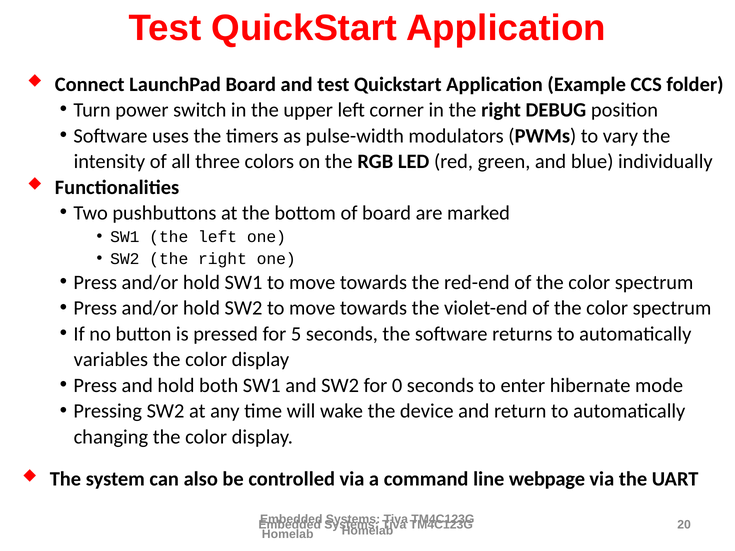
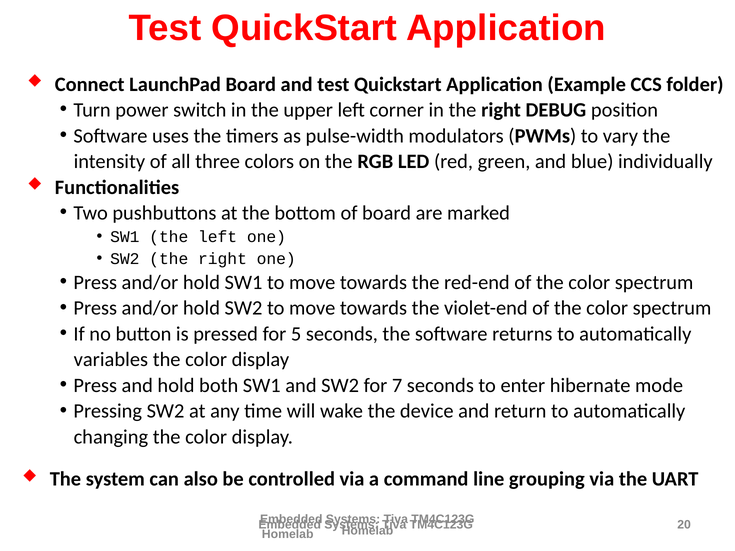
0: 0 -> 7
webpage: webpage -> grouping
